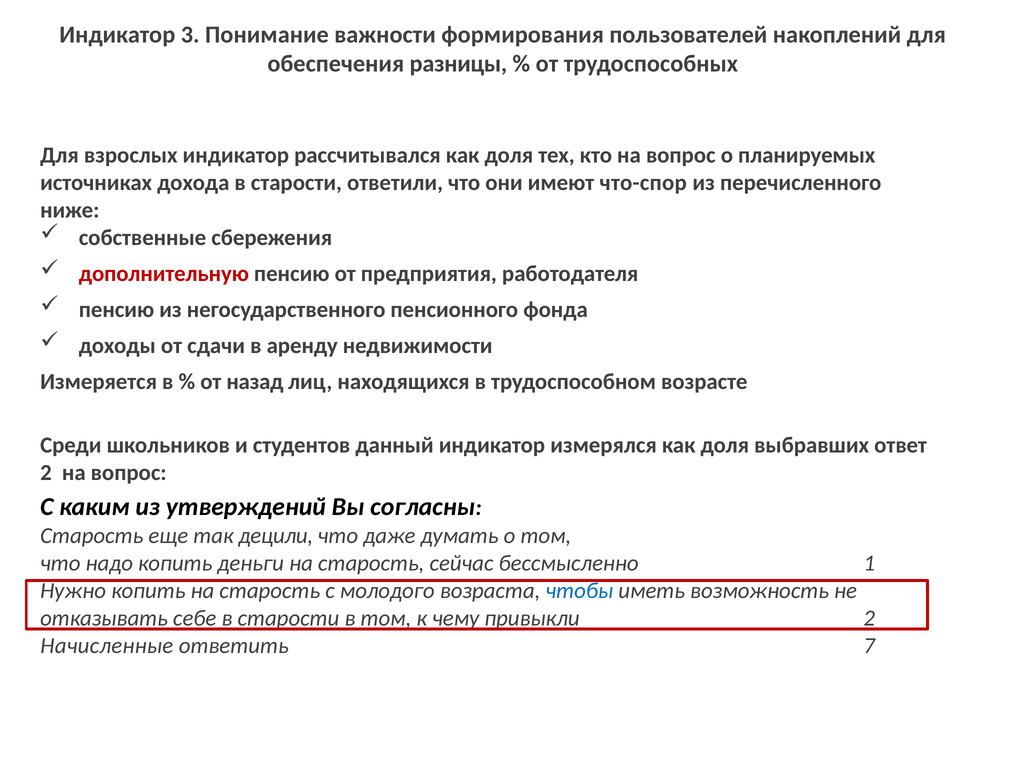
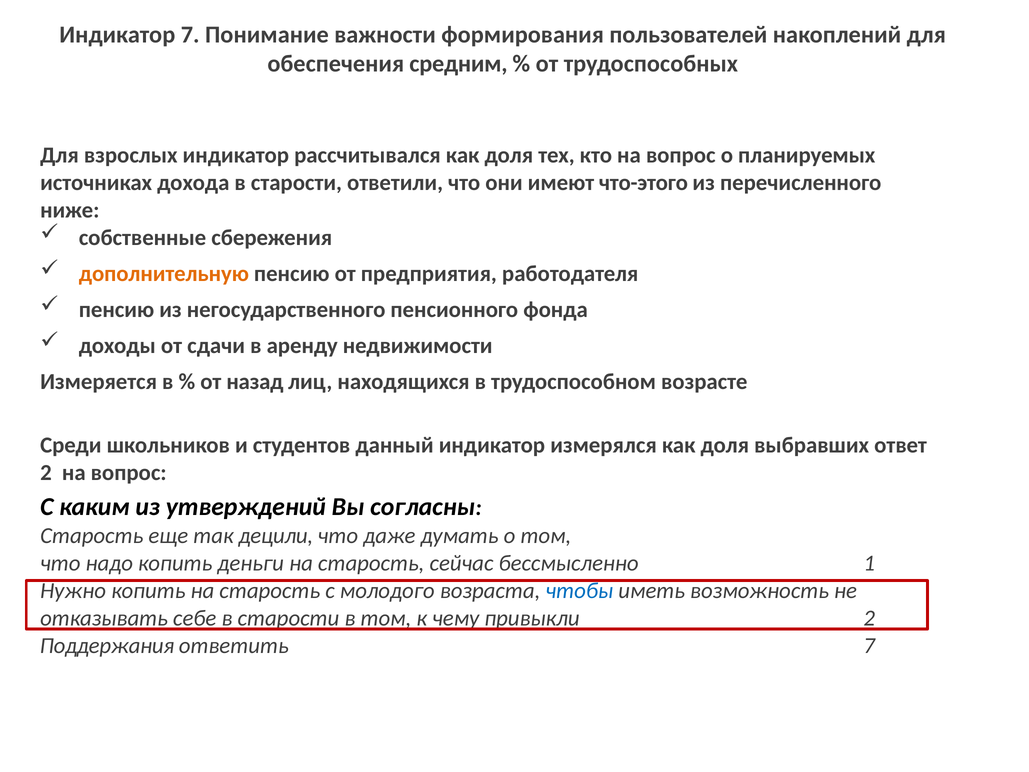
Индикатор 3: 3 -> 7
разницы: разницы -> средним
что-спор: что-спор -> что-этого
дополнительную colour: red -> orange
Начисленные: Начисленные -> Поддержания
